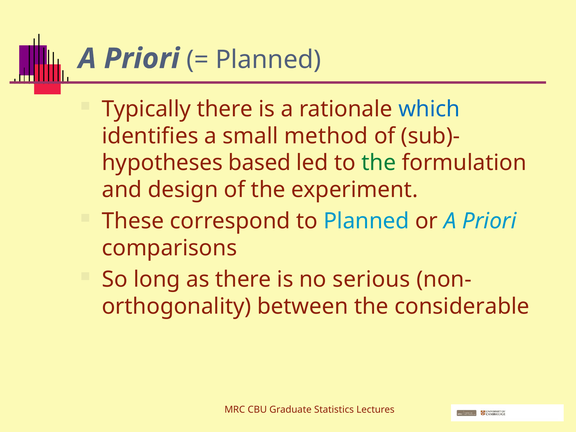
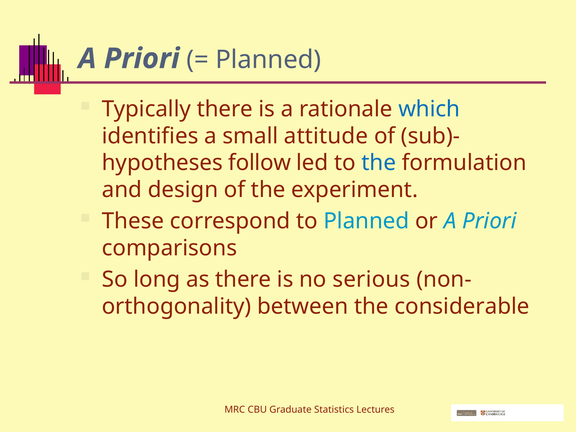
method: method -> attitude
based: based -> follow
the at (379, 163) colour: green -> blue
